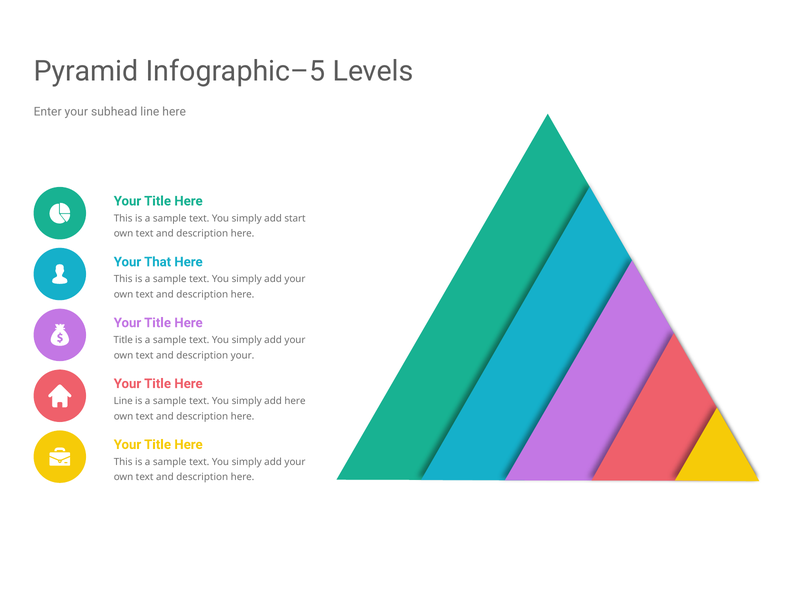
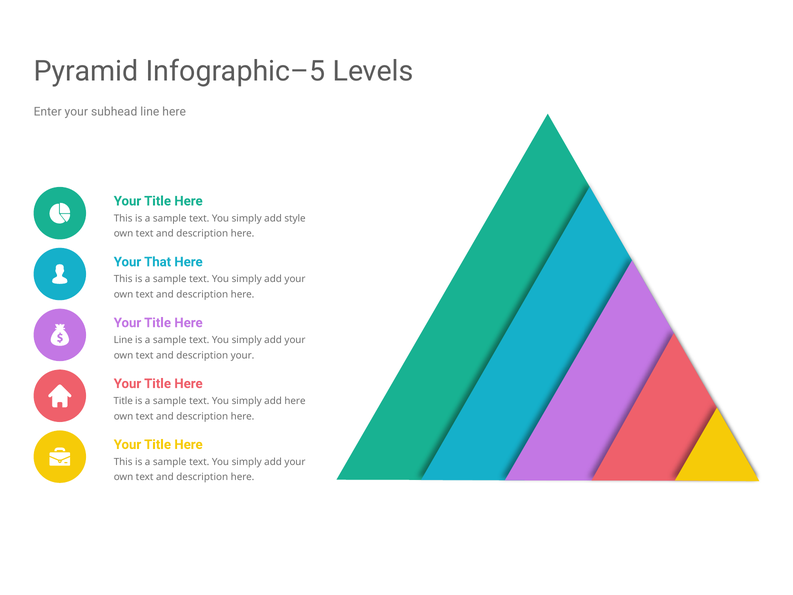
start: start -> style
Title at (123, 340): Title -> Line
Line at (123, 401): Line -> Title
